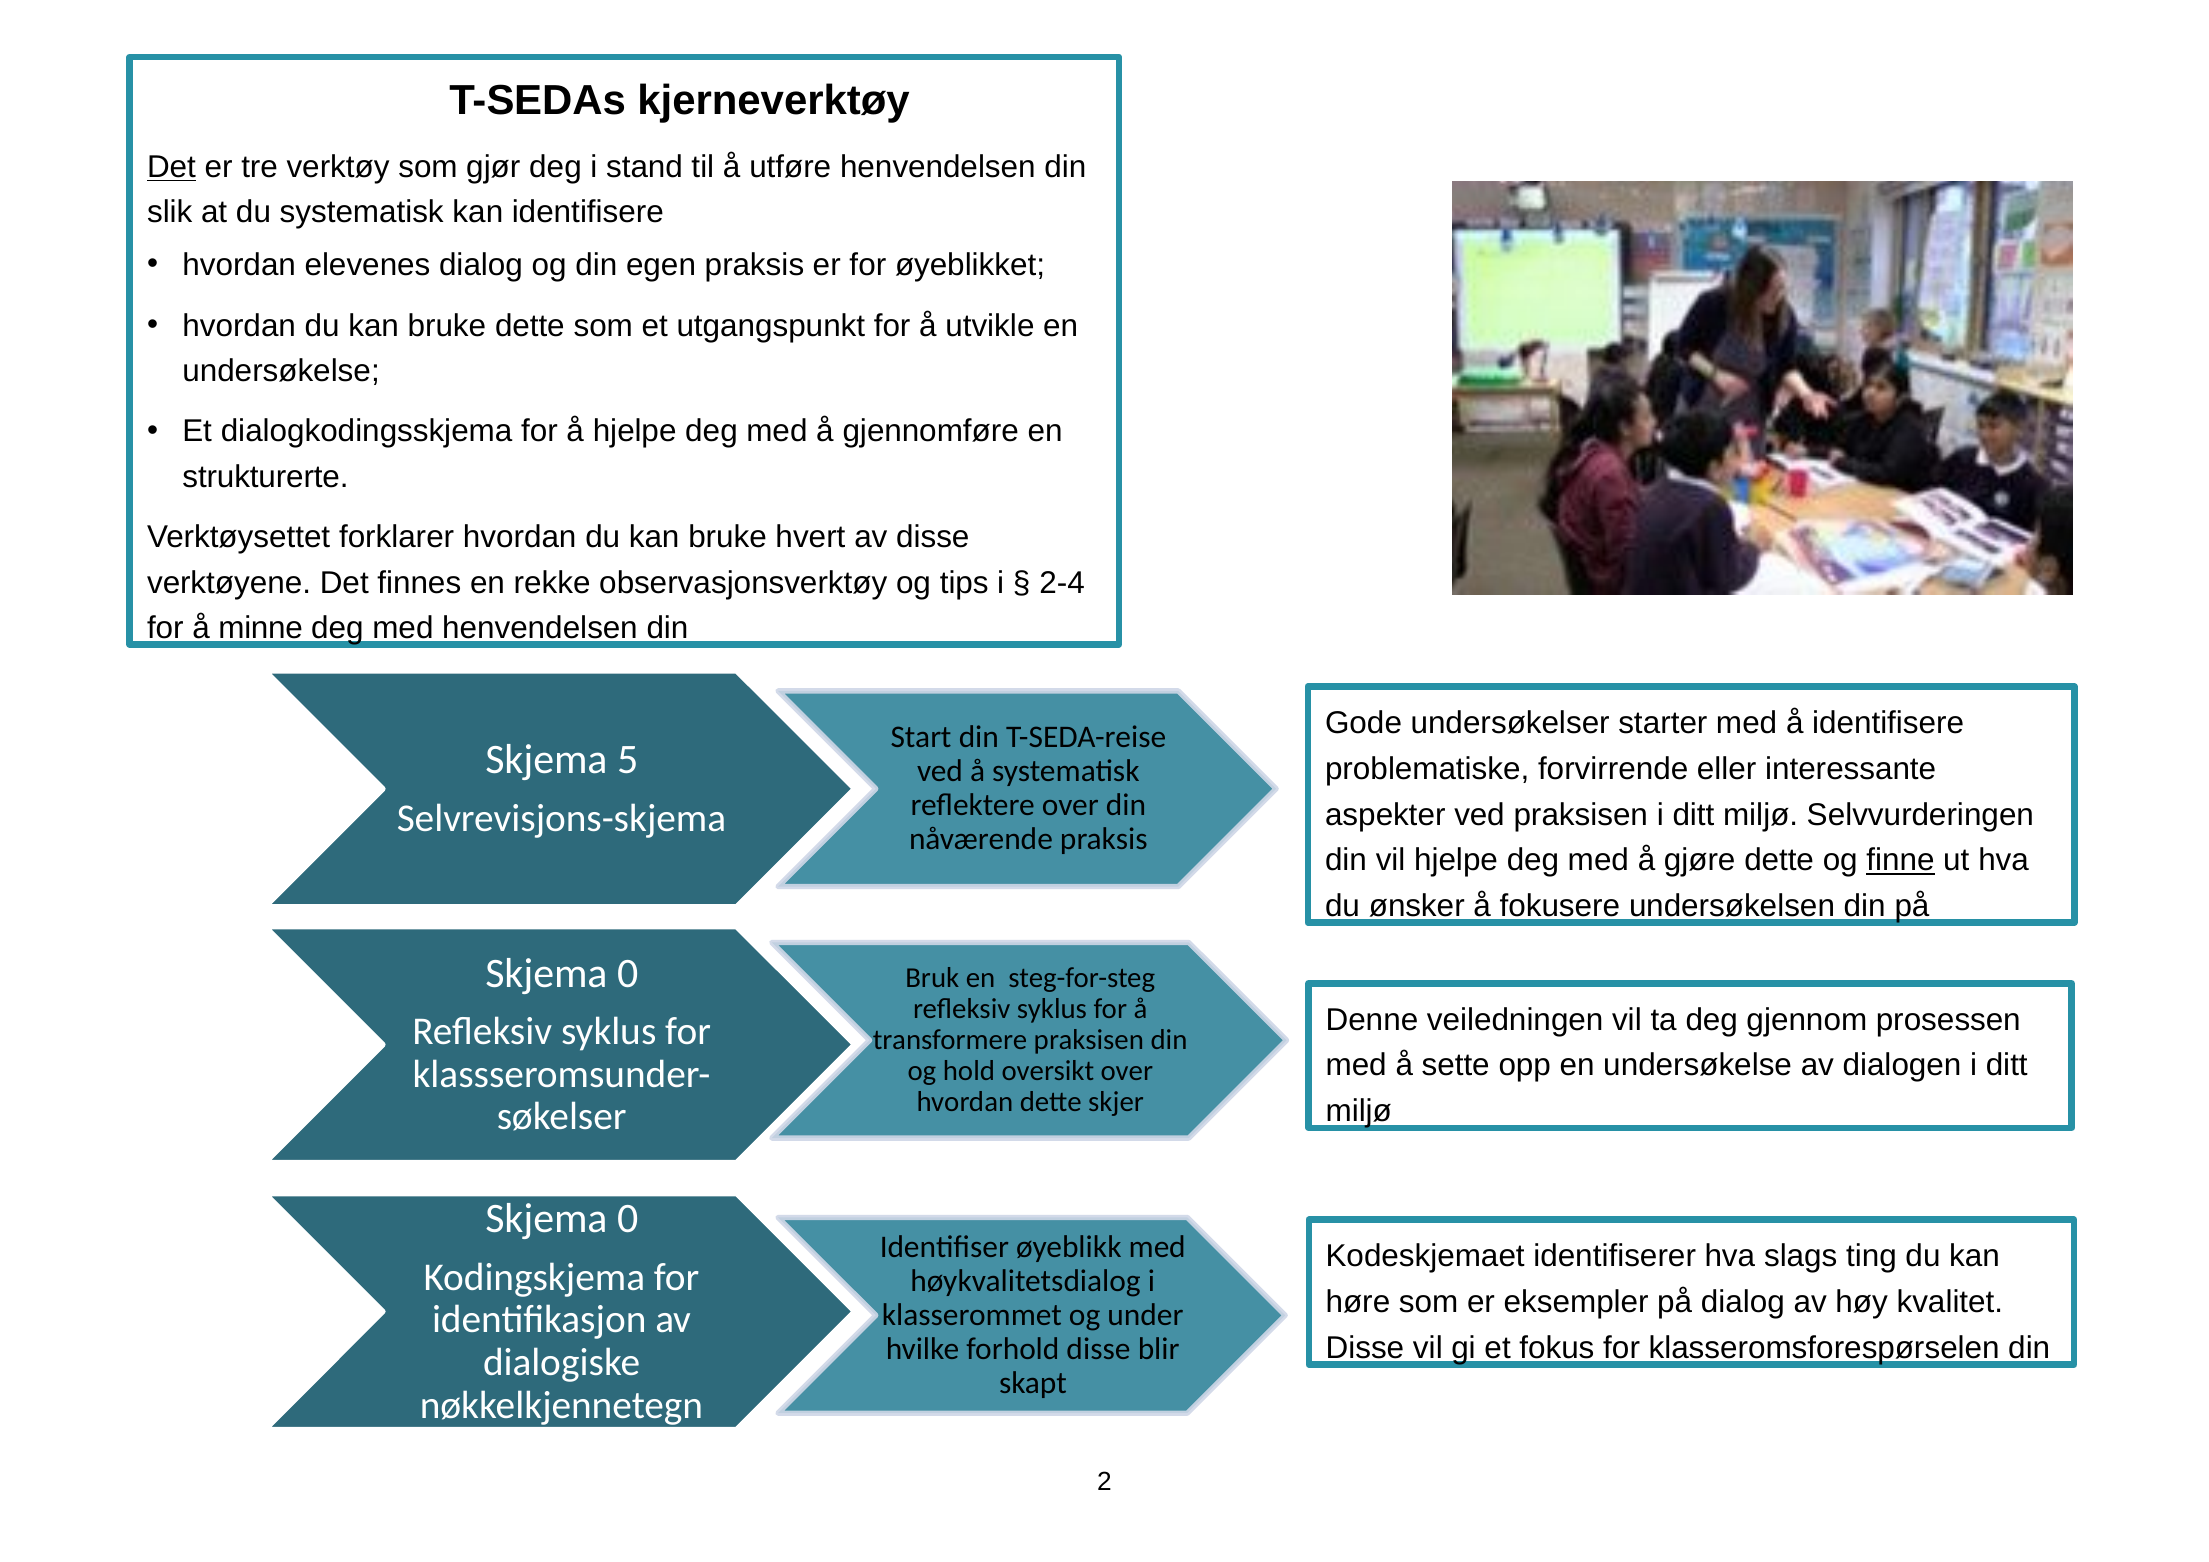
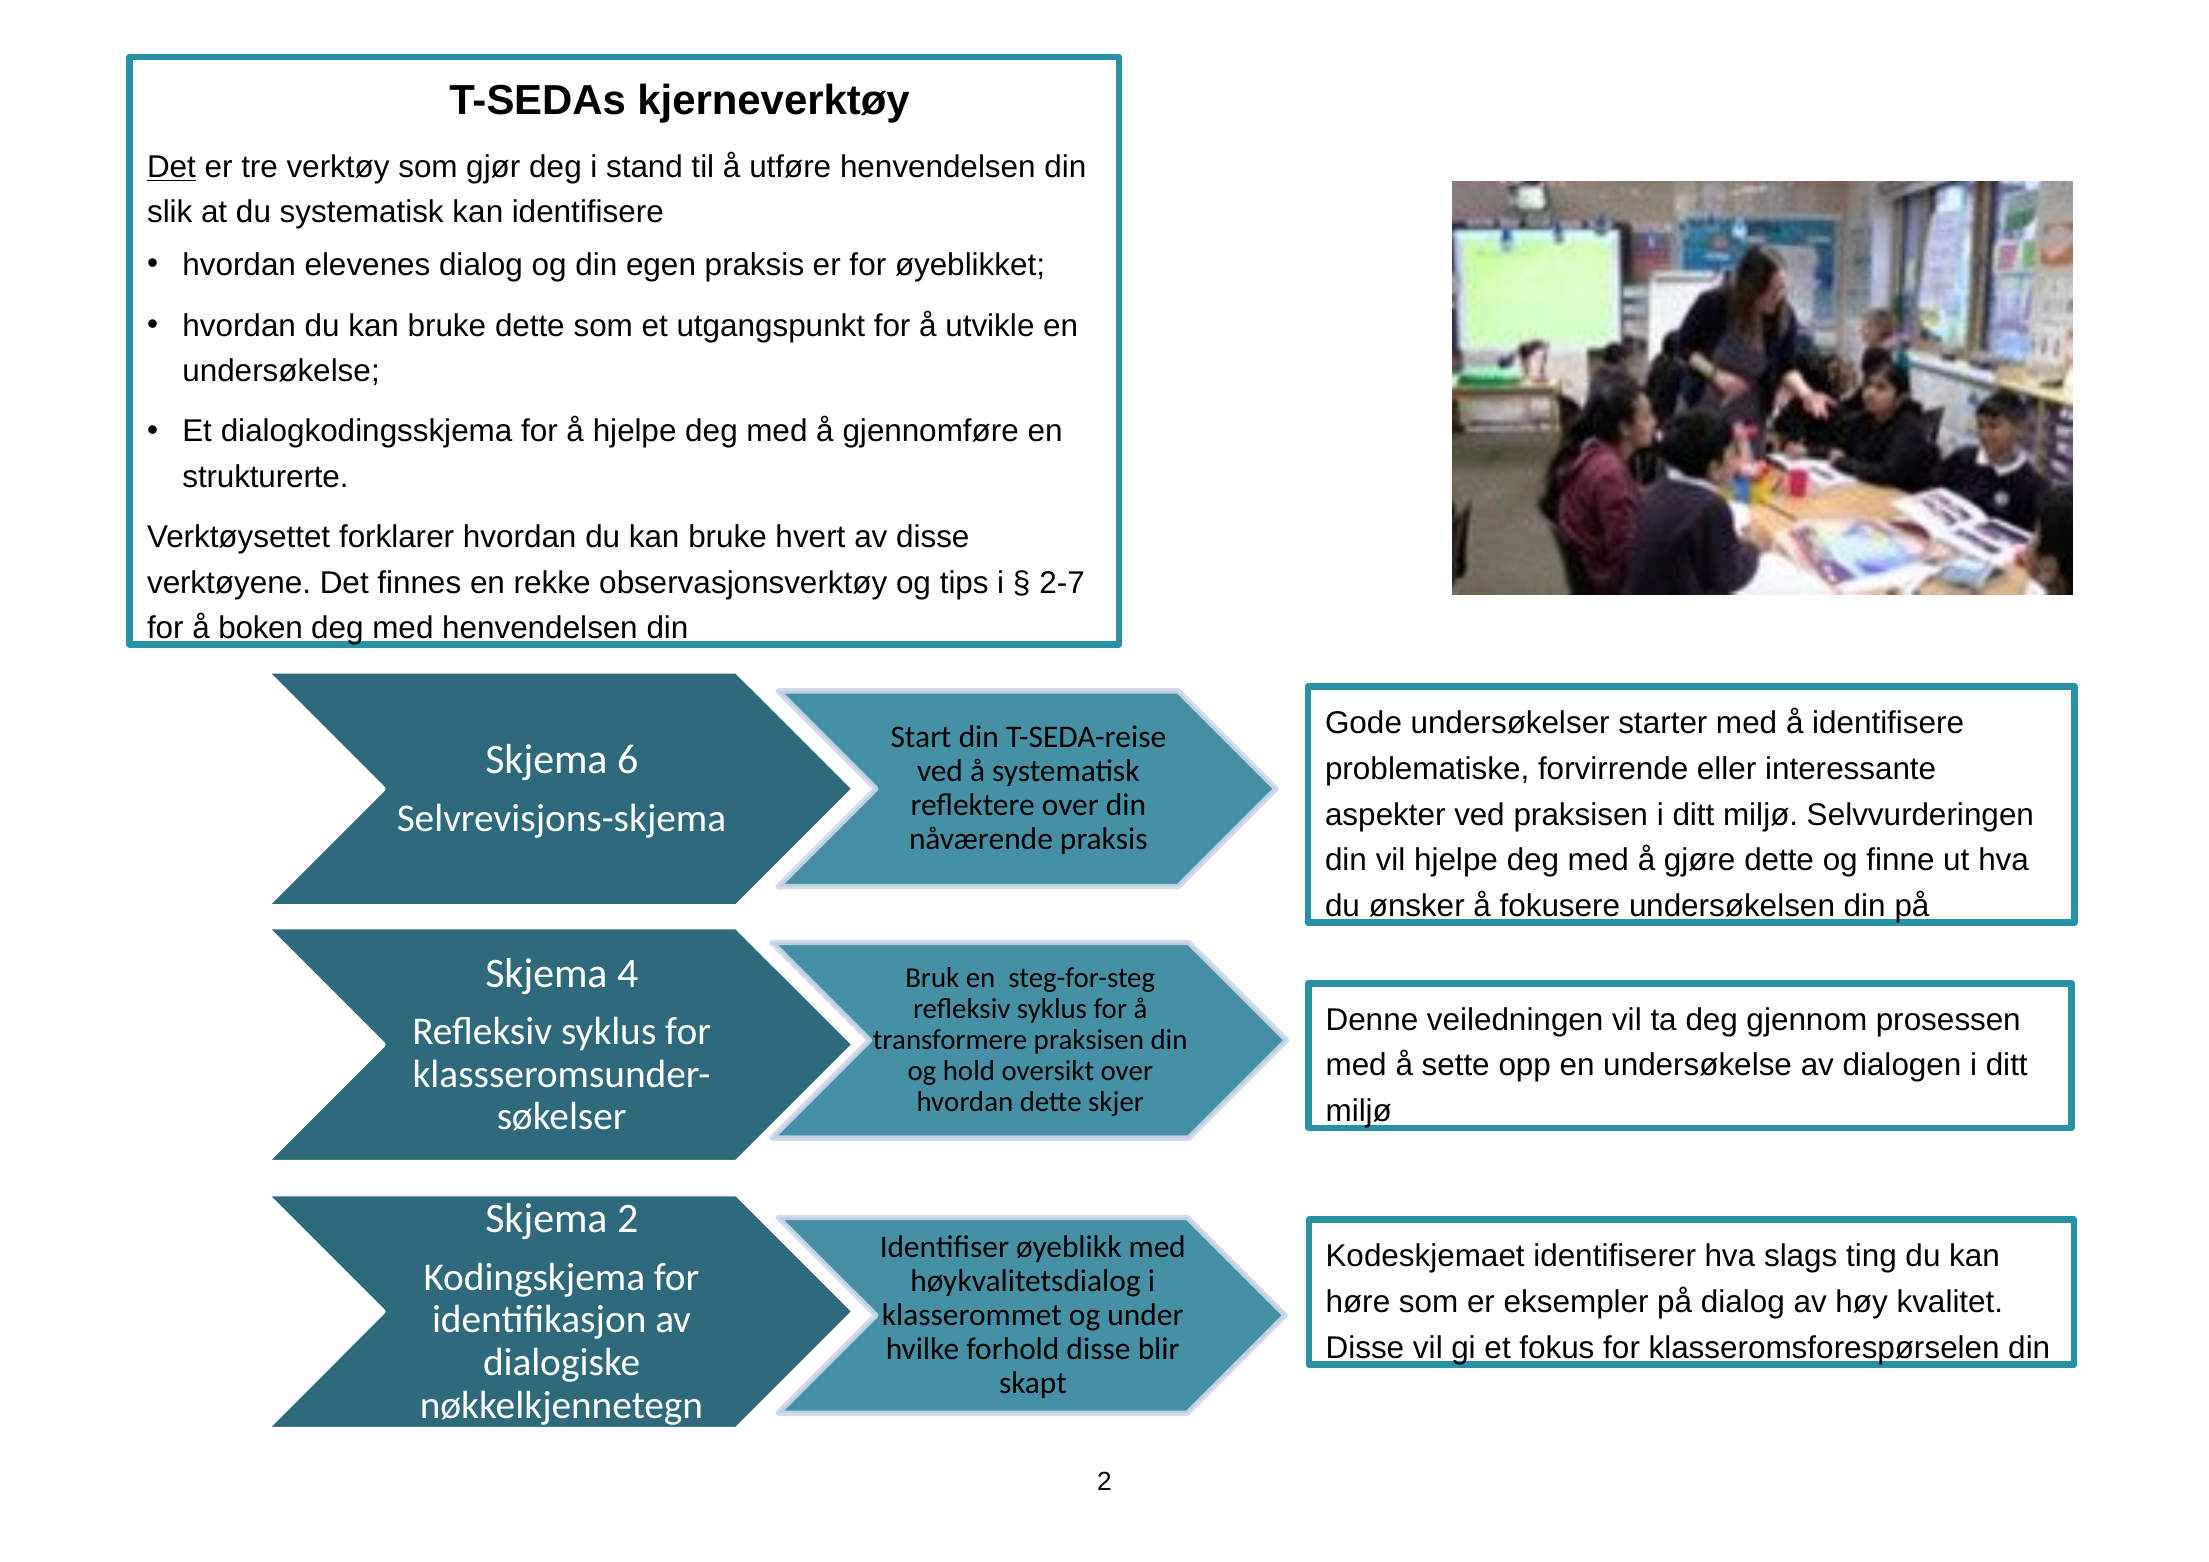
2-4: 2-4 -> 2-7
minne: minne -> boken
5: 5 -> 6
finne underline: present -> none
0 at (628, 973): 0 -> 4
0 at (628, 1219): 0 -> 2
